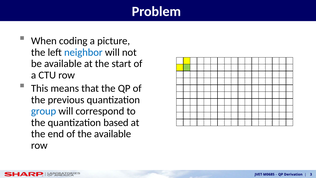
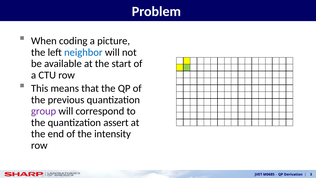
group colour: blue -> purple
based: based -> assert
the available: available -> intensity
